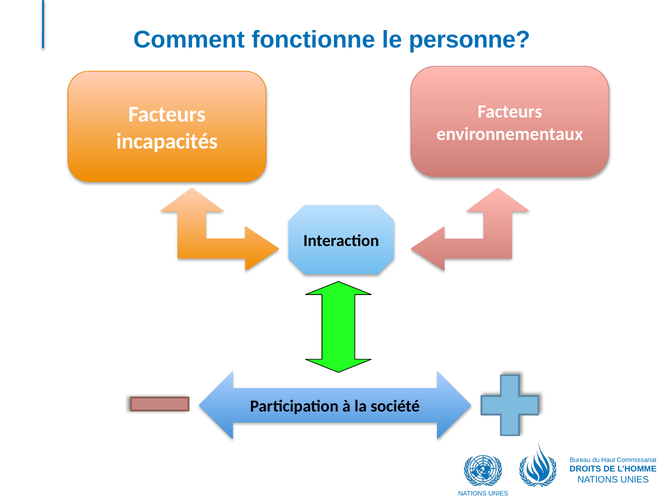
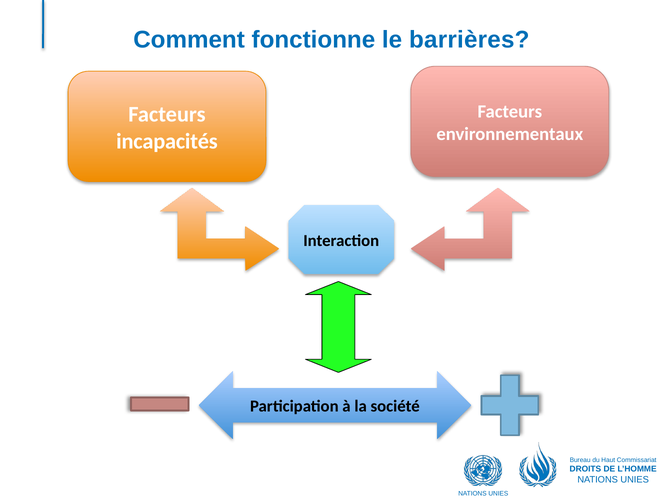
personne: personne -> barrières
